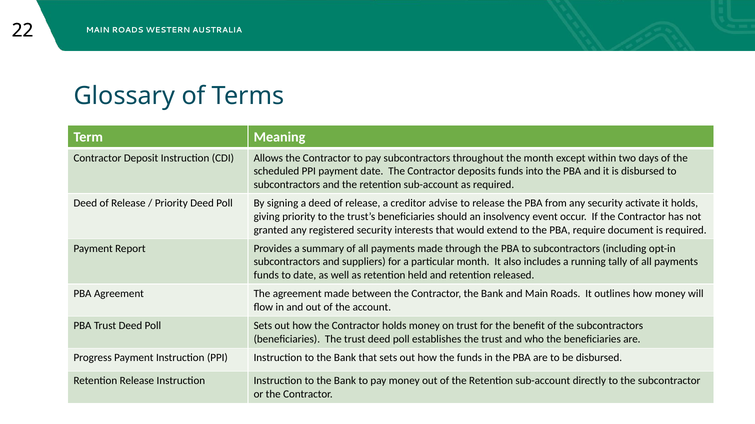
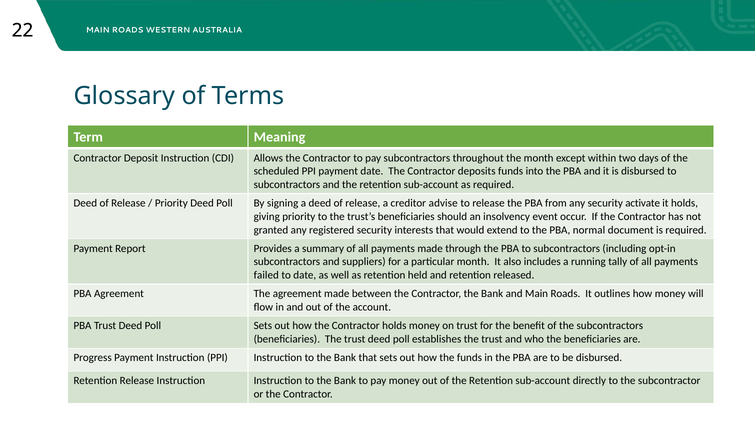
require: require -> normal
funds at (266, 276): funds -> failed
